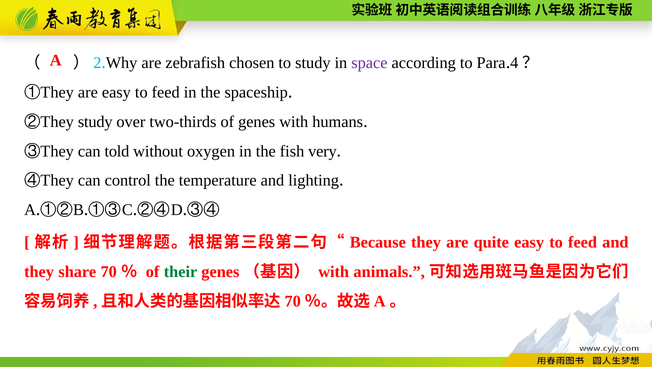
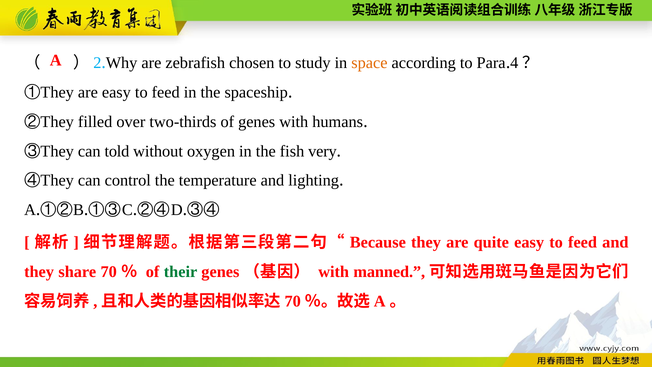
space colour: purple -> orange
②They study: study -> filled
animals: animals -> manned
